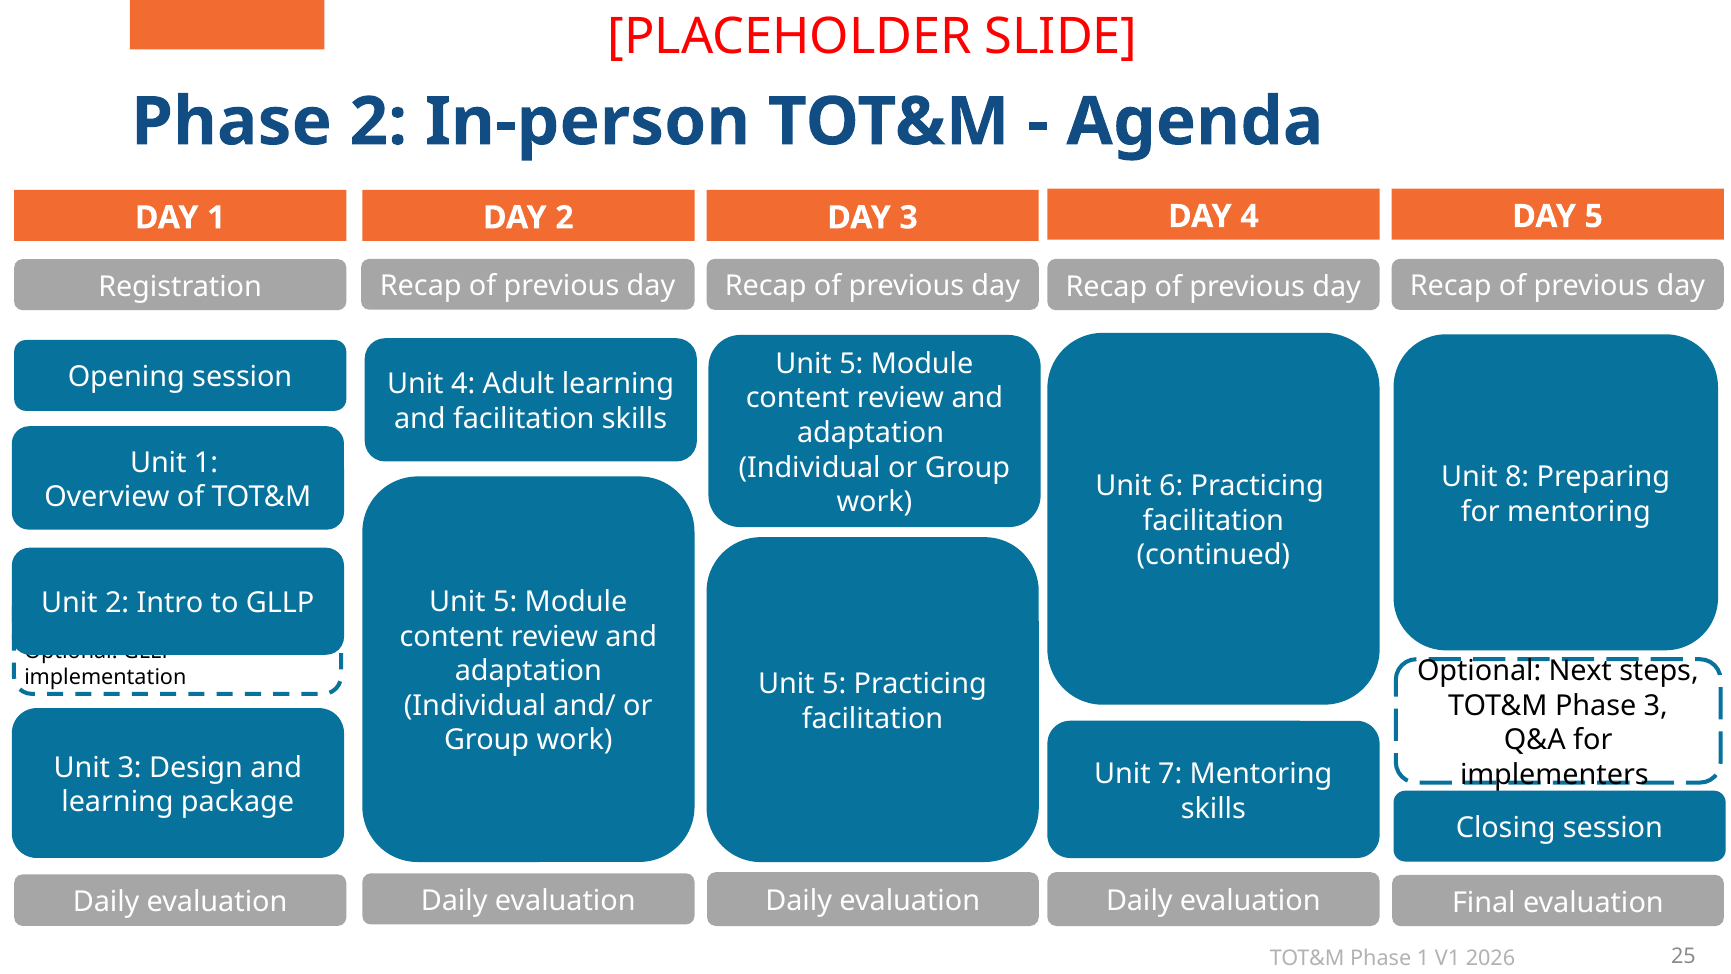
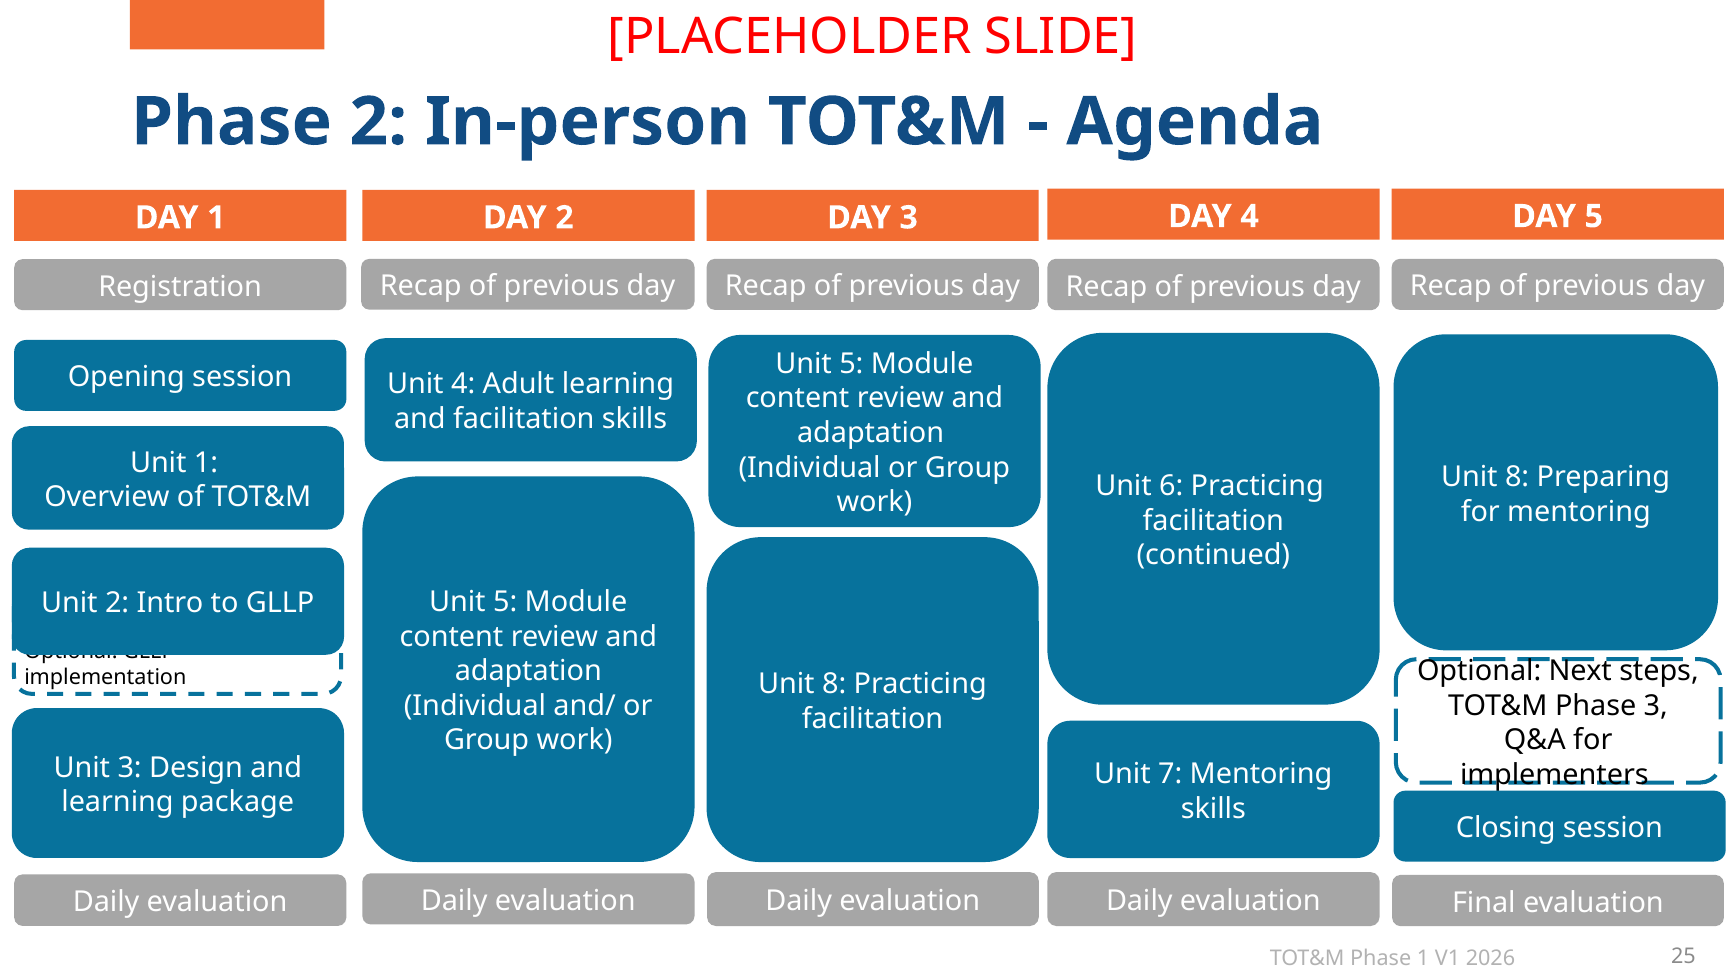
5 at (834, 684): 5 -> 8
